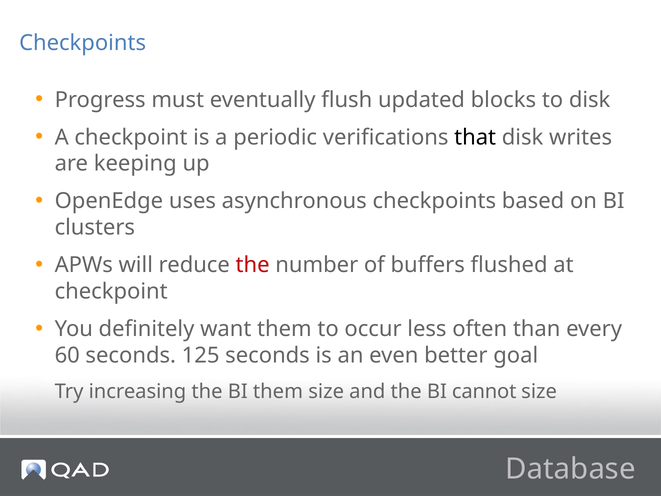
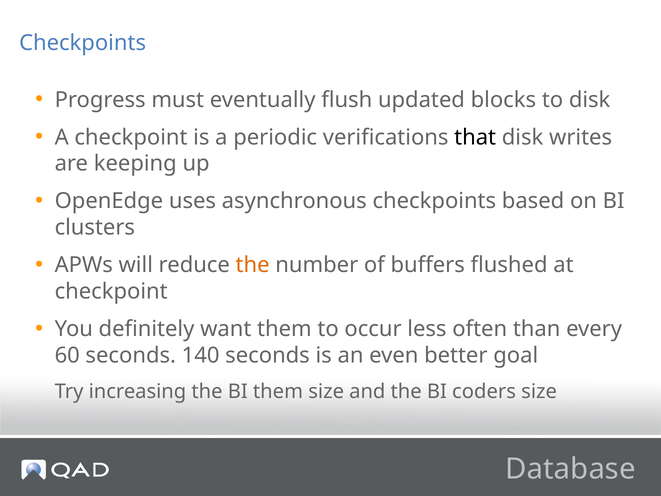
the at (253, 265) colour: red -> orange
125: 125 -> 140
cannot: cannot -> coders
